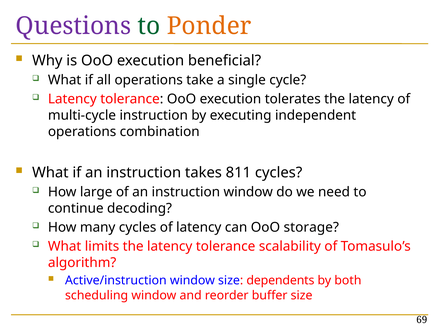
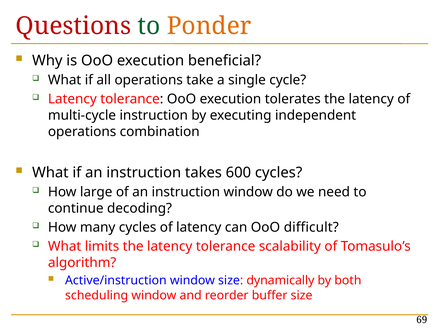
Questions colour: purple -> red
811: 811 -> 600
storage: storage -> difficult
dependents: dependents -> dynamically
